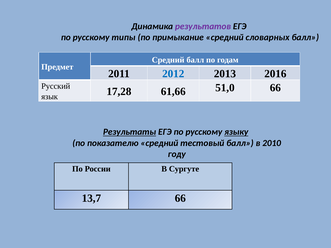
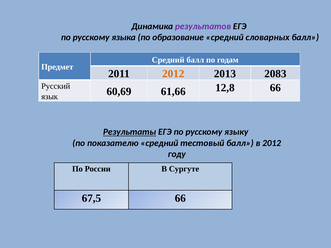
типы: типы -> языка
примыкание: примыкание -> образование
2012 at (173, 74) colour: blue -> orange
2016: 2016 -> 2083
17,28: 17,28 -> 60,69
51,0: 51,0 -> 12,8
языку underline: present -> none
в 2010: 2010 -> 2012
13,7: 13,7 -> 67,5
